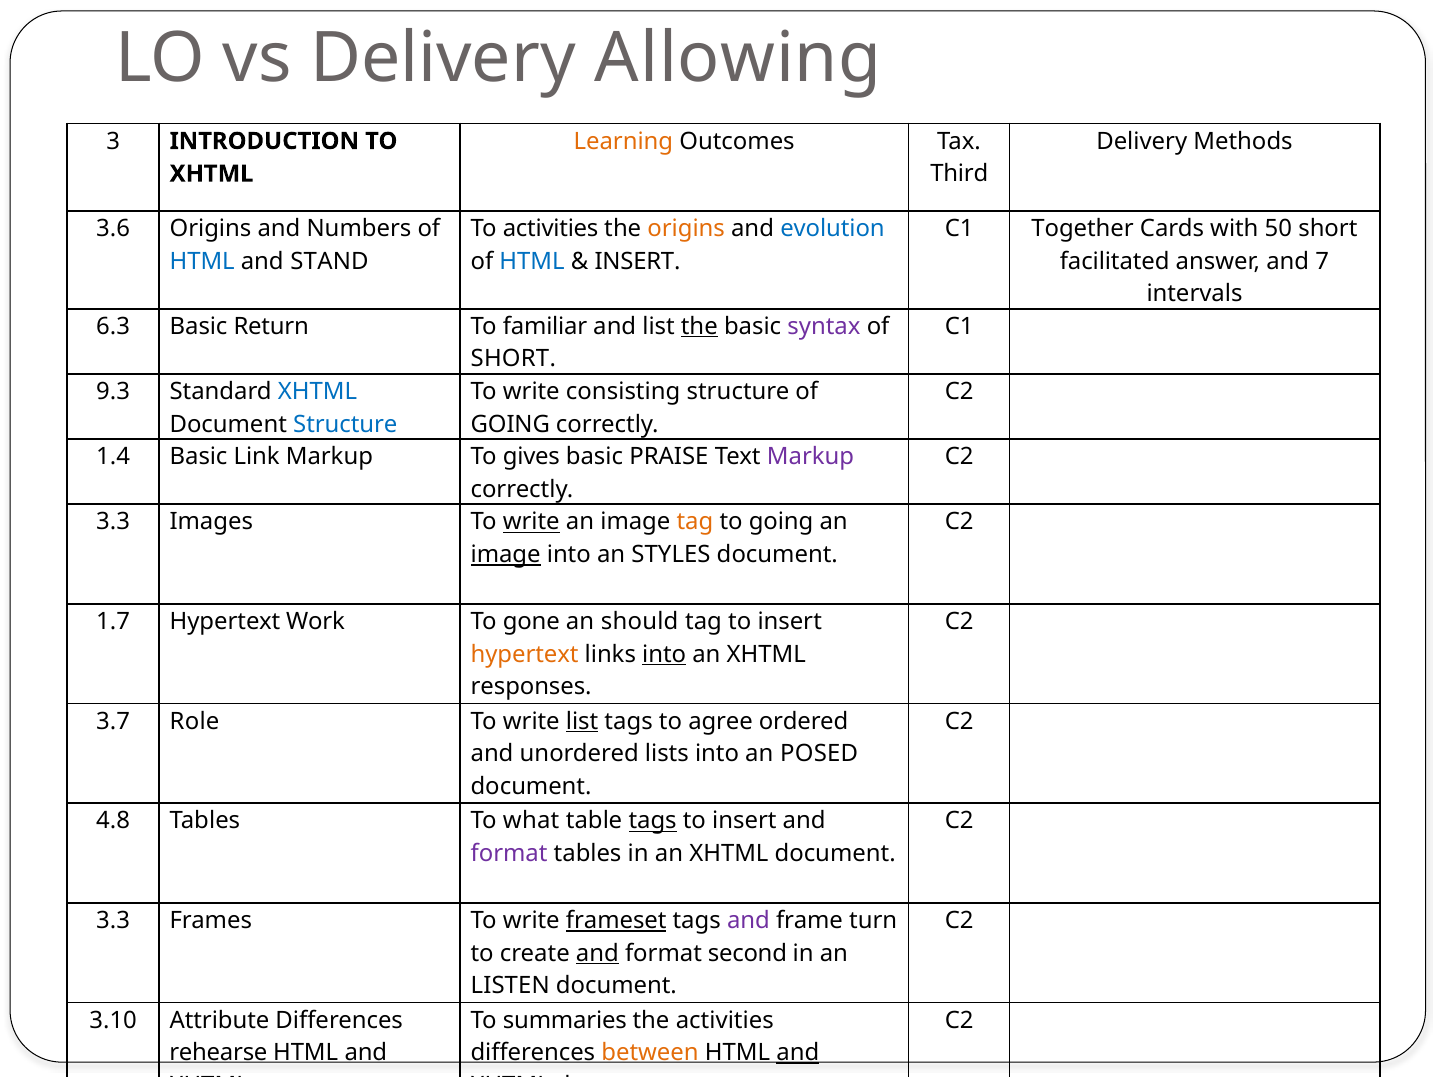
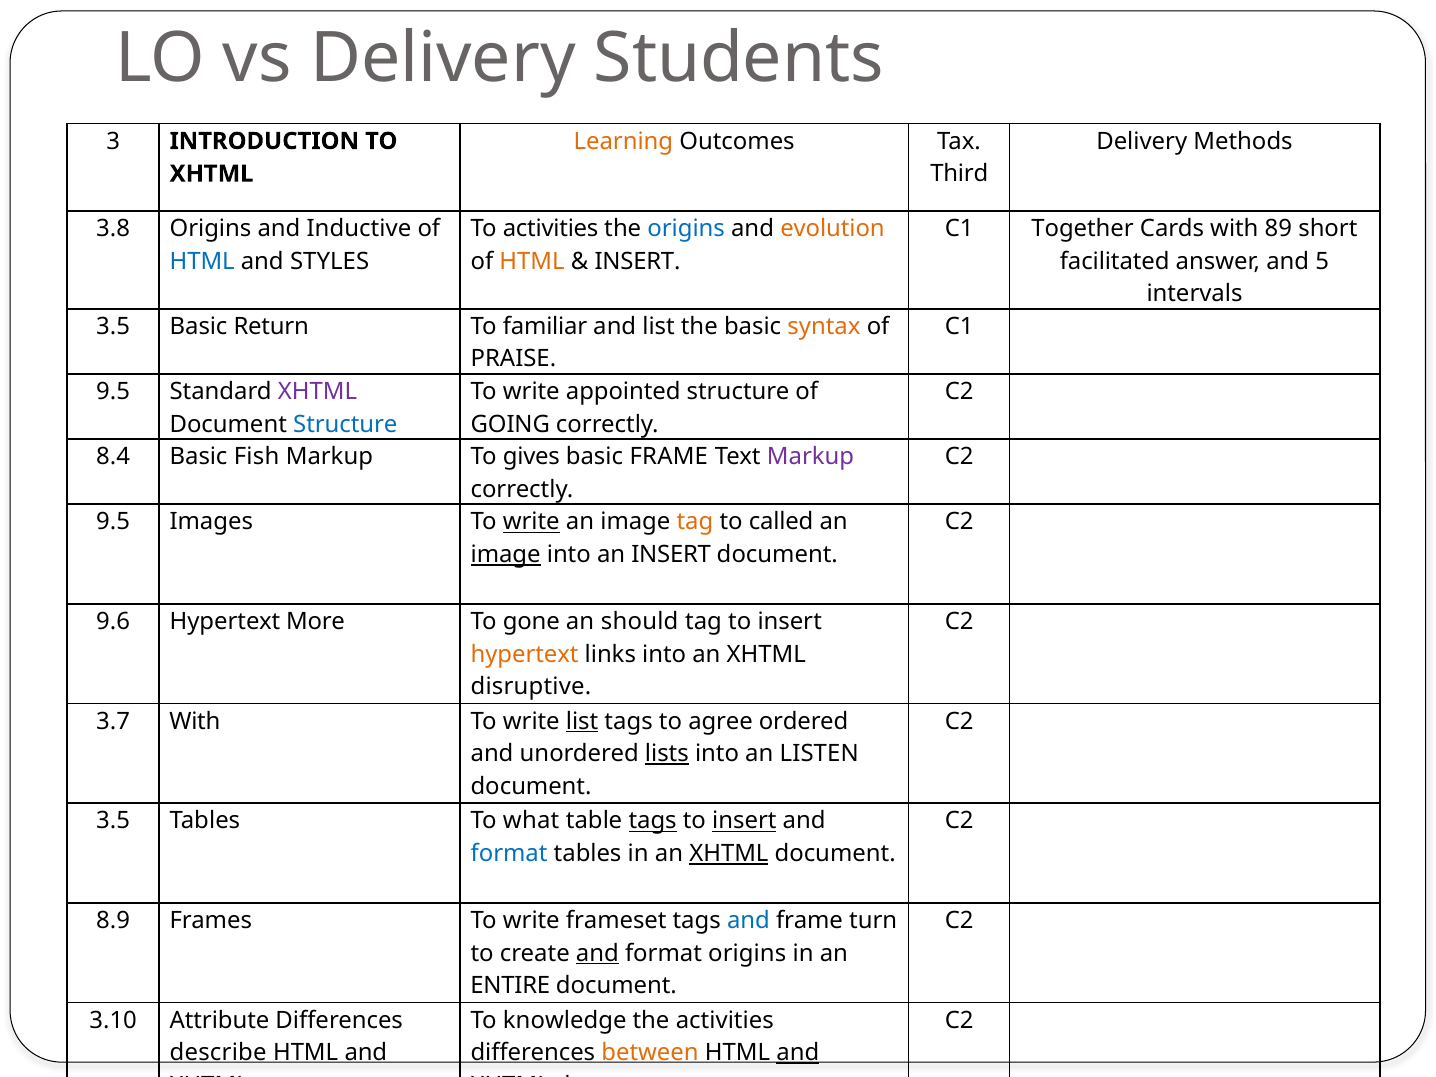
Allowing: Allowing -> Students
3.6: 3.6 -> 3.8
Numbers: Numbers -> Inductive
origins at (686, 229) colour: orange -> blue
evolution colour: blue -> orange
50: 50 -> 89
STAND: STAND -> STYLES
HTML at (532, 261) colour: blue -> orange
7: 7 -> 5
6.3 at (113, 326): 6.3 -> 3.5
the at (699, 326) underline: present -> none
syntax colour: purple -> orange
SHORT at (513, 359): SHORT -> PRAISE
9.3 at (113, 392): 9.3 -> 9.5
XHTML at (318, 392) colour: blue -> purple
consisting: consisting -> appointed
1.4: 1.4 -> 8.4
Link: Link -> Fish
basic PRAISE: PRAISE -> FRAME
3.3 at (113, 522): 3.3 -> 9.5
to going: going -> called
an STYLES: STYLES -> INSERT
1.7: 1.7 -> 9.6
Work: Work -> More
into at (664, 654) underline: present -> none
responses: responses -> disruptive
3.7 Role: Role -> With
lists underline: none -> present
POSED: POSED -> LISTEN
4.8 at (113, 821): 4.8 -> 3.5
insert at (744, 821) underline: none -> present
format at (509, 854) colour: purple -> blue
XHTML at (729, 854) underline: none -> present
3.3 at (113, 921): 3.3 -> 8.9
frameset underline: present -> none
and at (748, 921) colour: purple -> blue
format second: second -> origins
LISTEN: LISTEN -> ENTIRE
summaries: summaries -> knowledge
rehearse: rehearse -> describe
